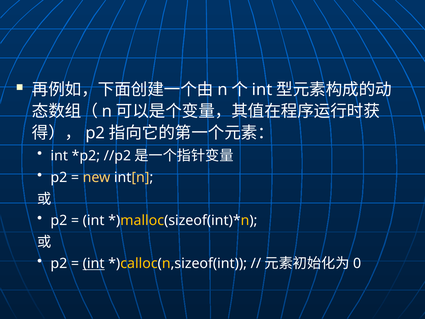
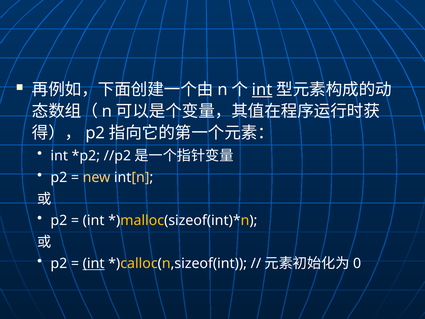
int at (262, 90) underline: none -> present
